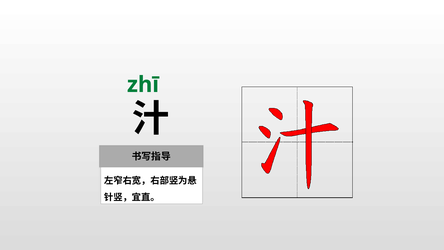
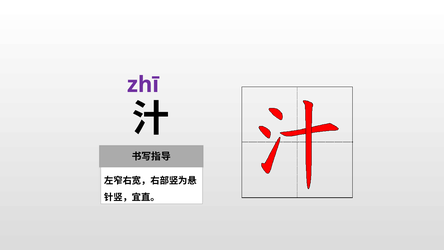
zhī colour: green -> purple
